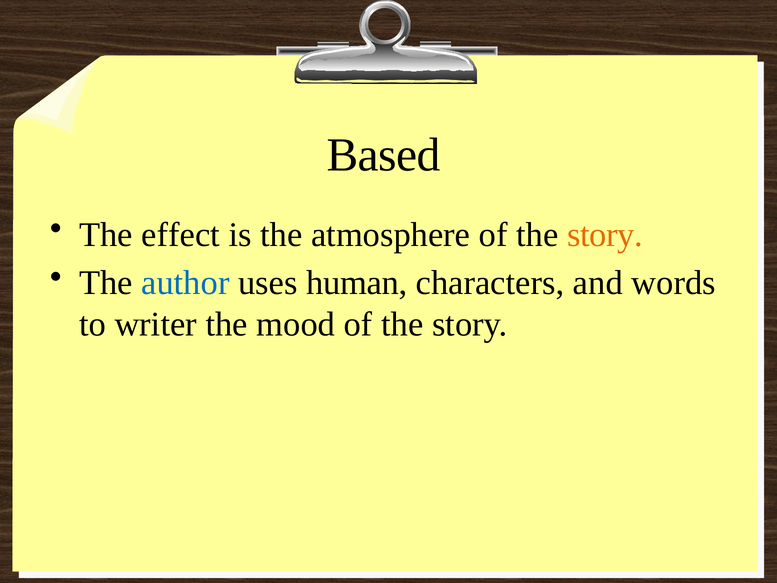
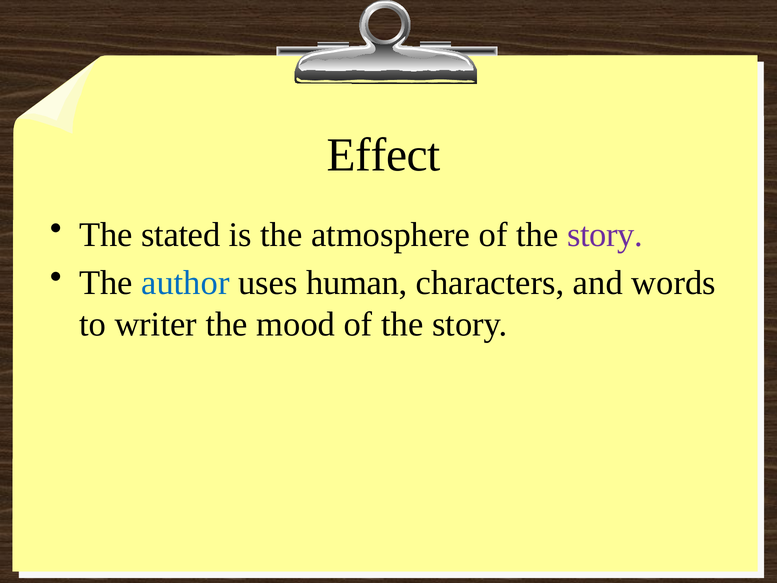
Based: Based -> Effect
effect: effect -> stated
story at (605, 235) colour: orange -> purple
